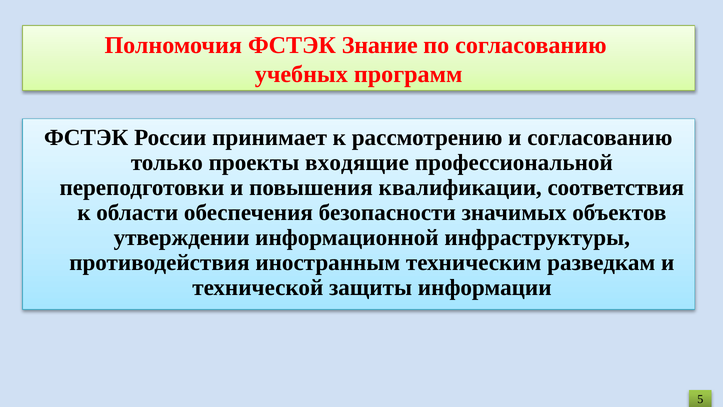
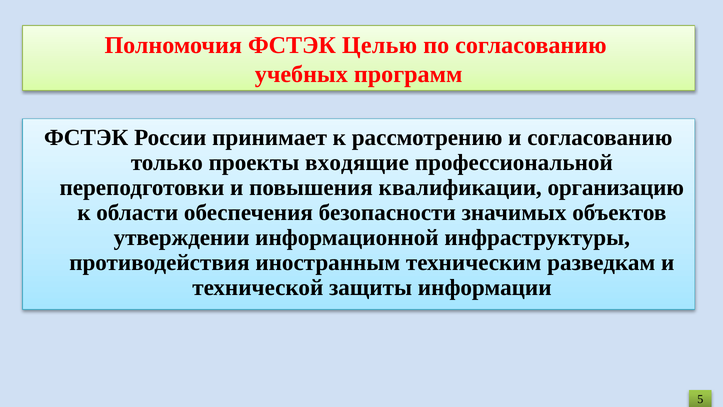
Знание: Знание -> Целью
соответствия: соответствия -> организацию
